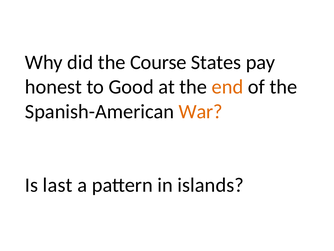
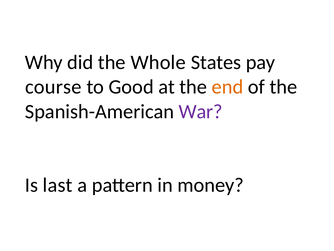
Course: Course -> Whole
honest: honest -> course
War colour: orange -> purple
islands: islands -> money
